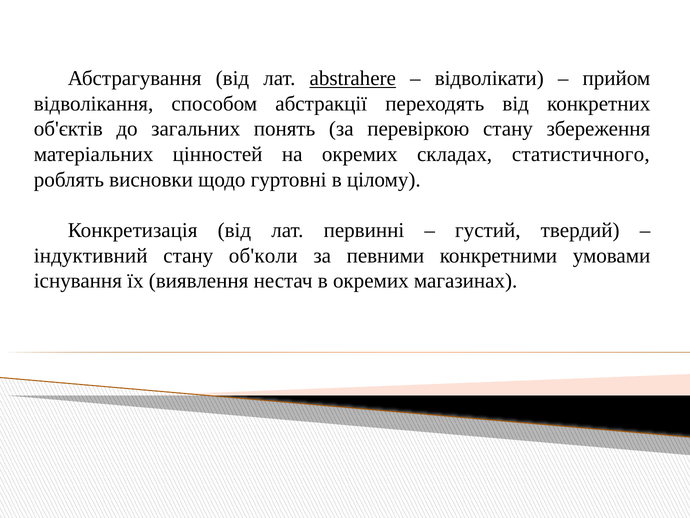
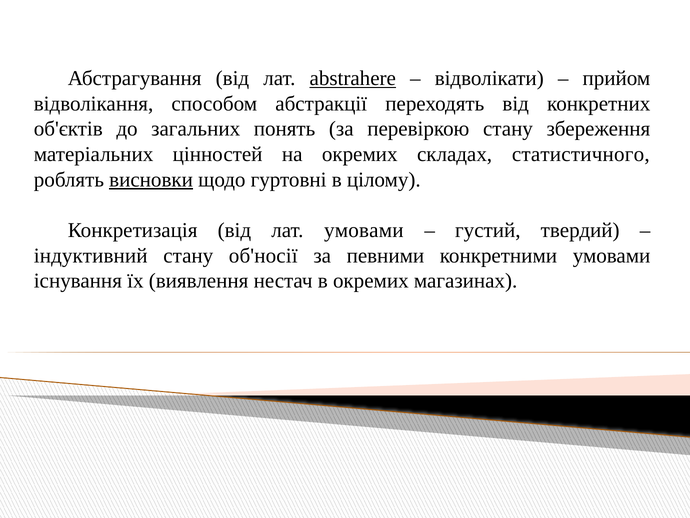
висновки underline: none -> present
лат первинні: первинні -> умовами
об'коли: об'коли -> об'носії
